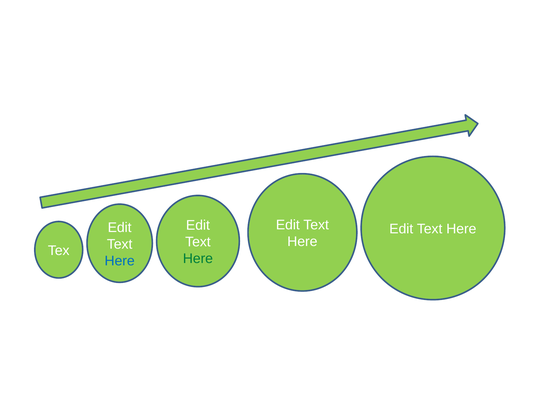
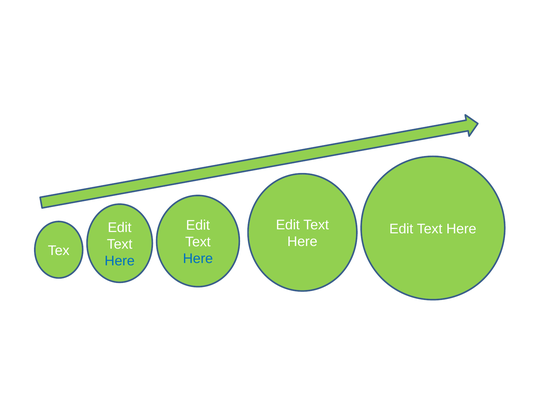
Here at (198, 259) colour: green -> blue
